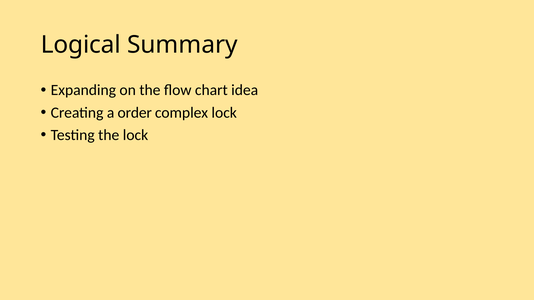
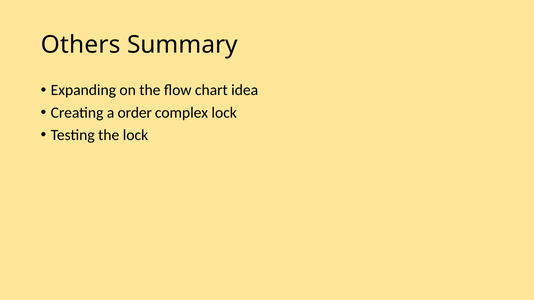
Logical: Logical -> Others
